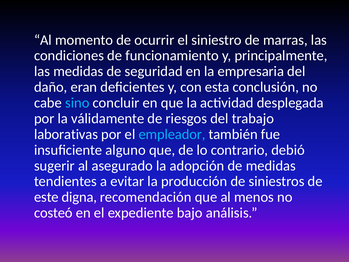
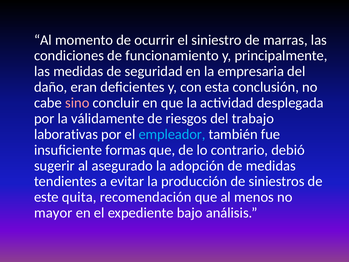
sino colour: light blue -> pink
alguno: alguno -> formas
digna: digna -> quita
costeó: costeó -> mayor
